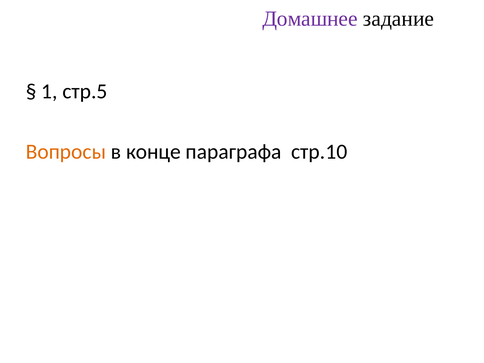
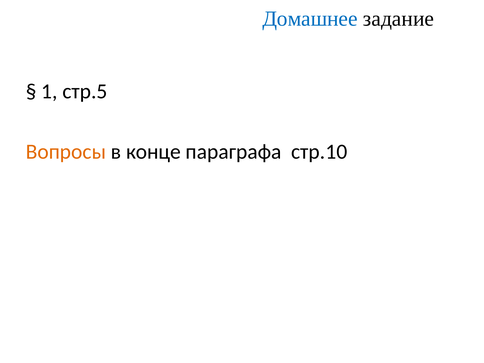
Домашнее colour: purple -> blue
